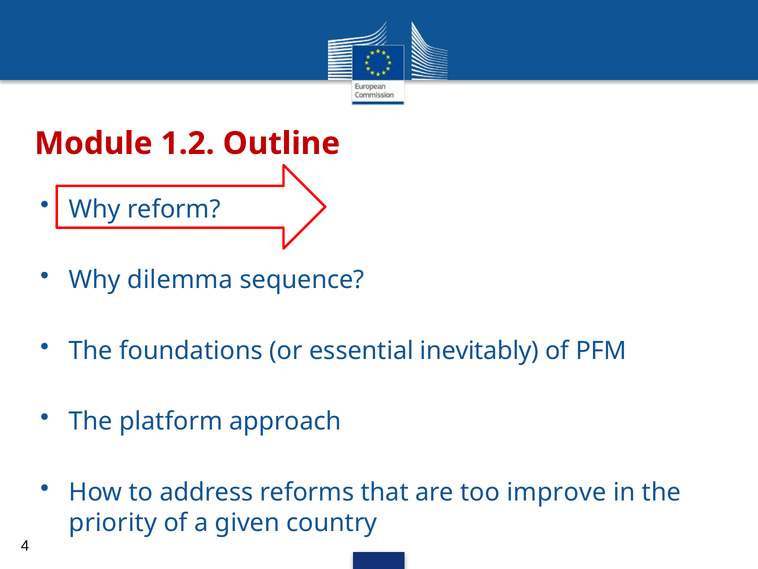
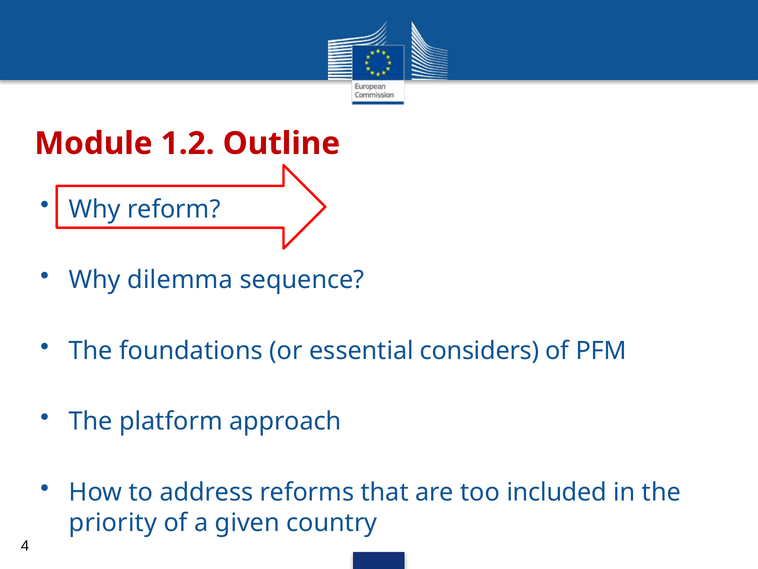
inevitably: inevitably -> considers
improve: improve -> included
